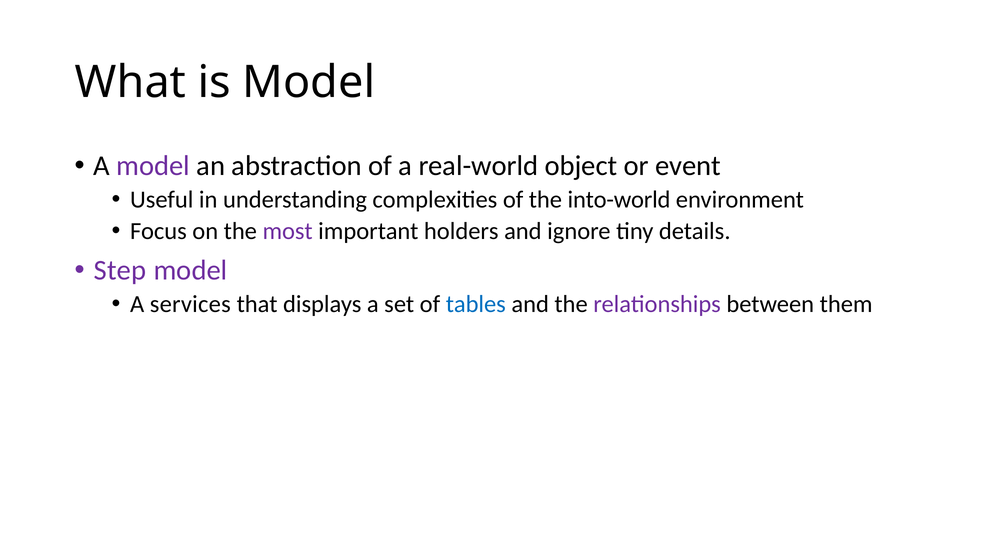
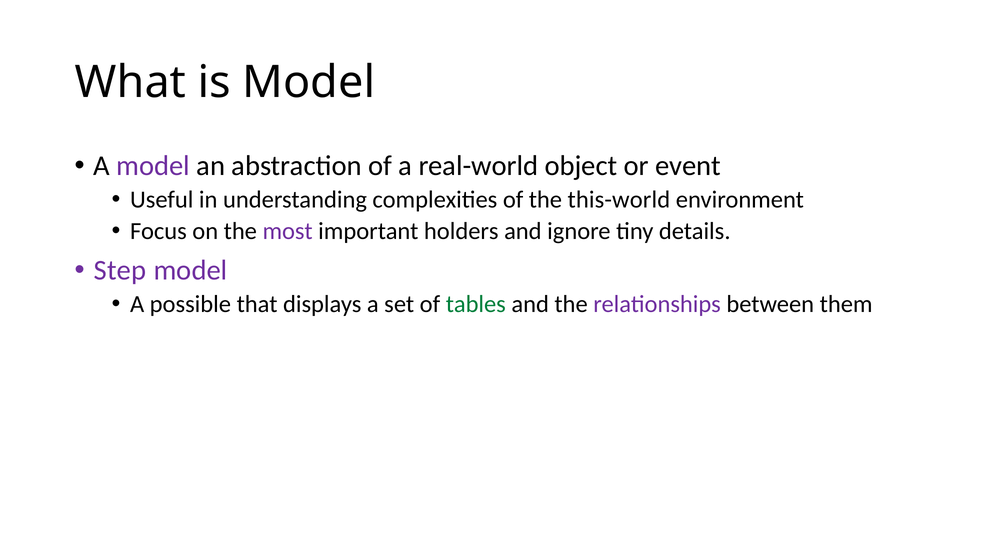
into-world: into-world -> this-world
services: services -> possible
tables colour: blue -> green
